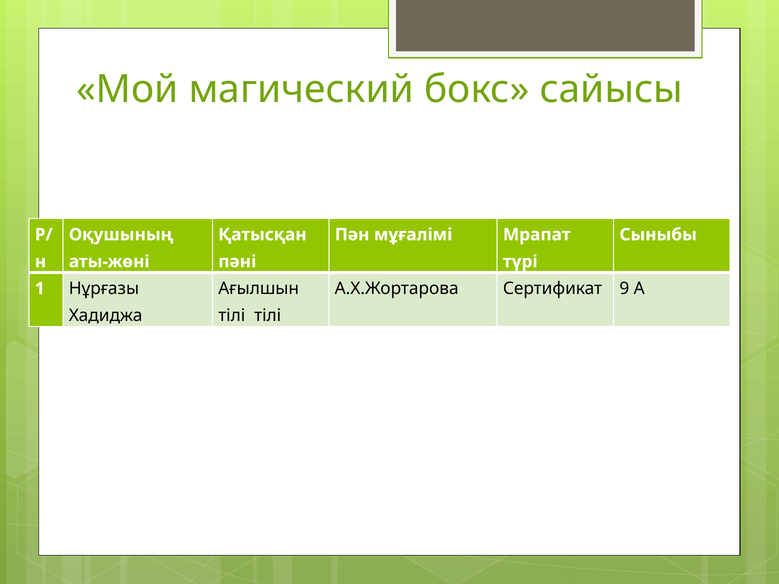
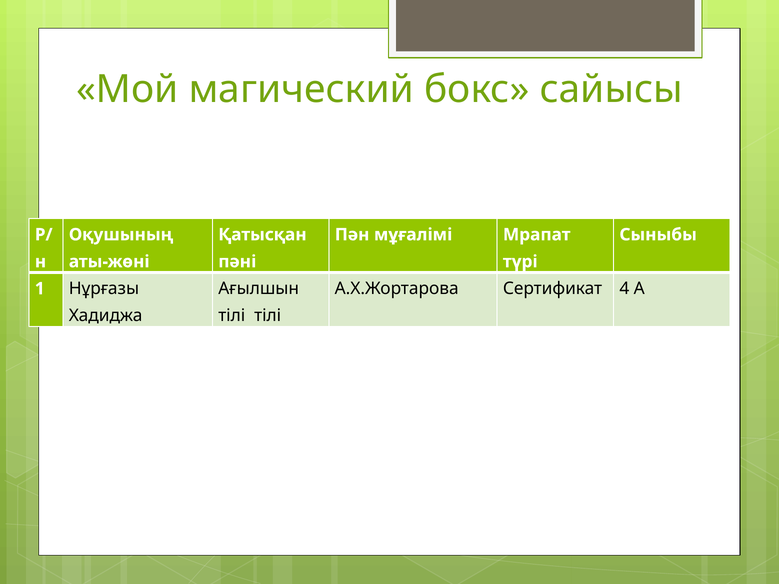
9: 9 -> 4
